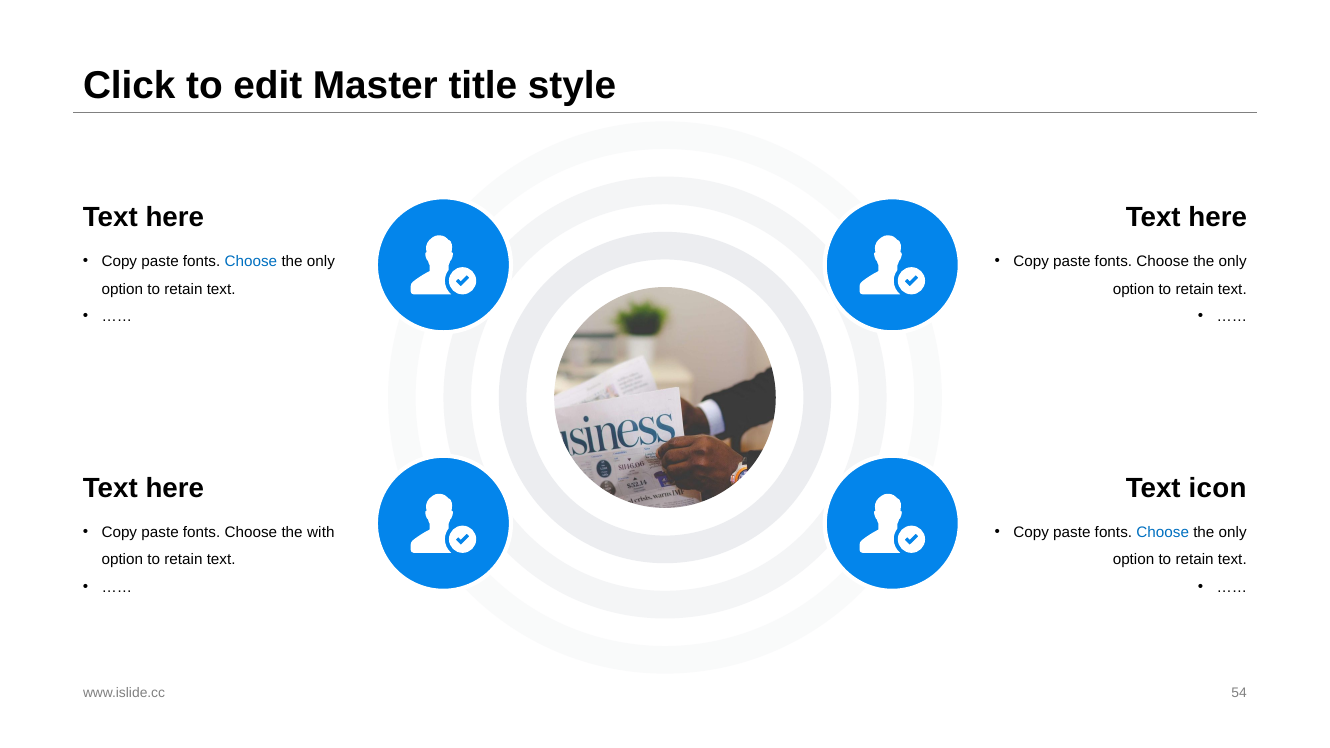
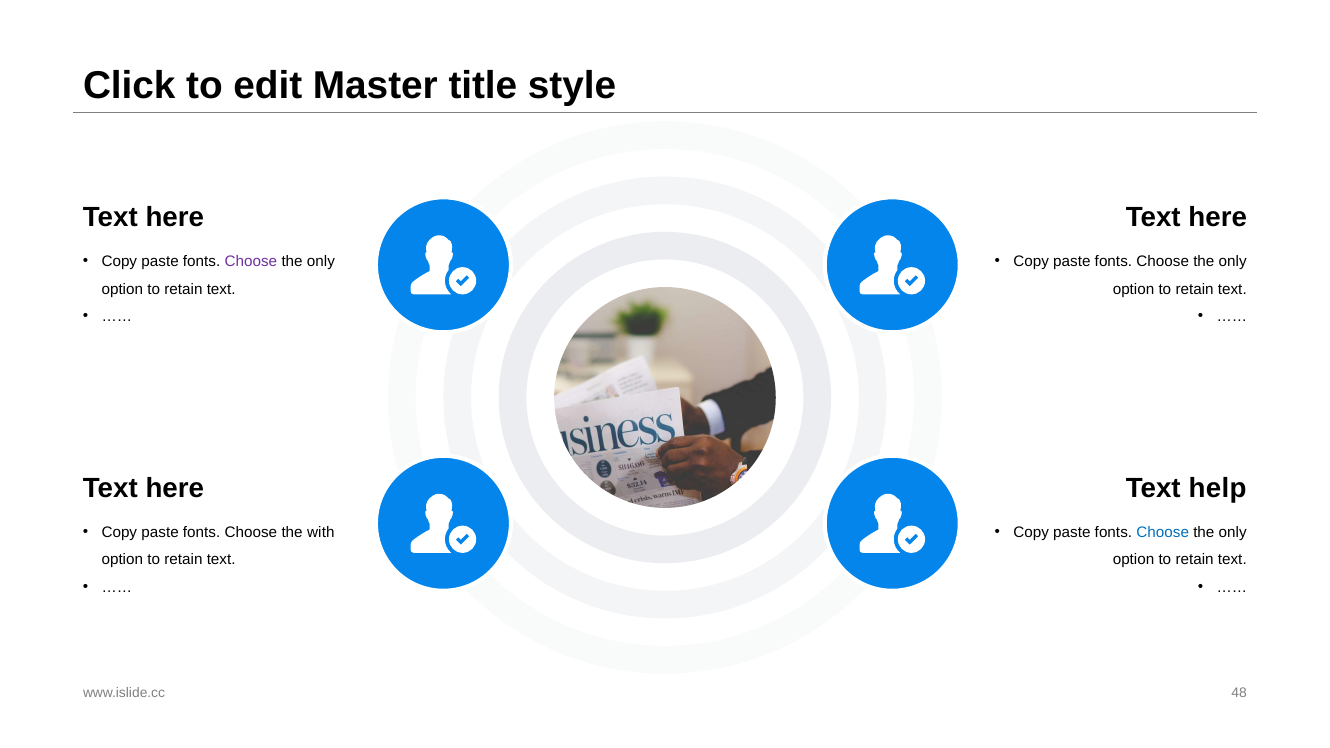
Choose at (251, 262) colour: blue -> purple
icon: icon -> help
54: 54 -> 48
